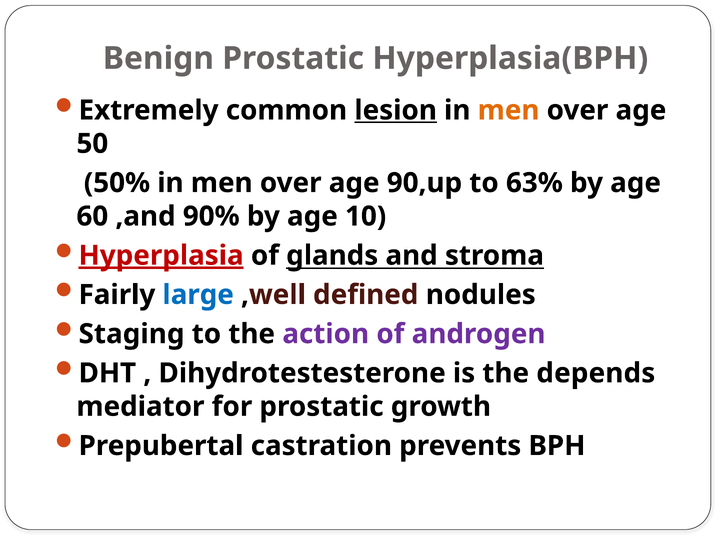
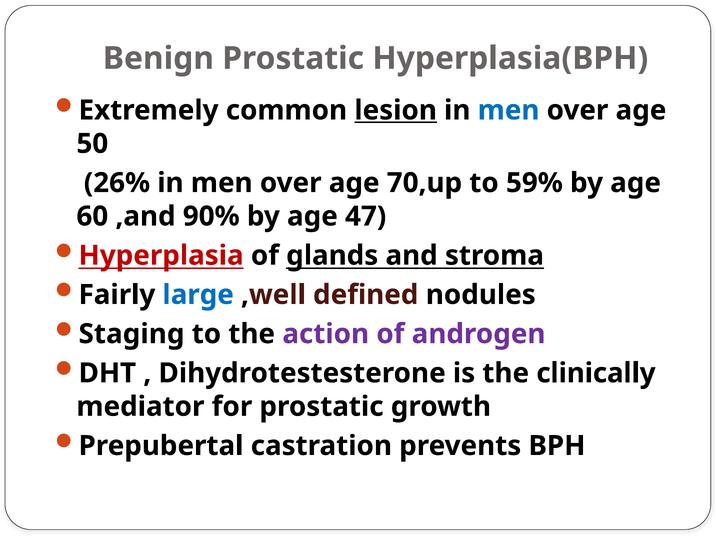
men at (509, 110) colour: orange -> blue
50%: 50% -> 26%
90,up: 90,up -> 70,up
63%: 63% -> 59%
10: 10 -> 47
Hyperplasia underline: present -> none
depends: depends -> clinically
